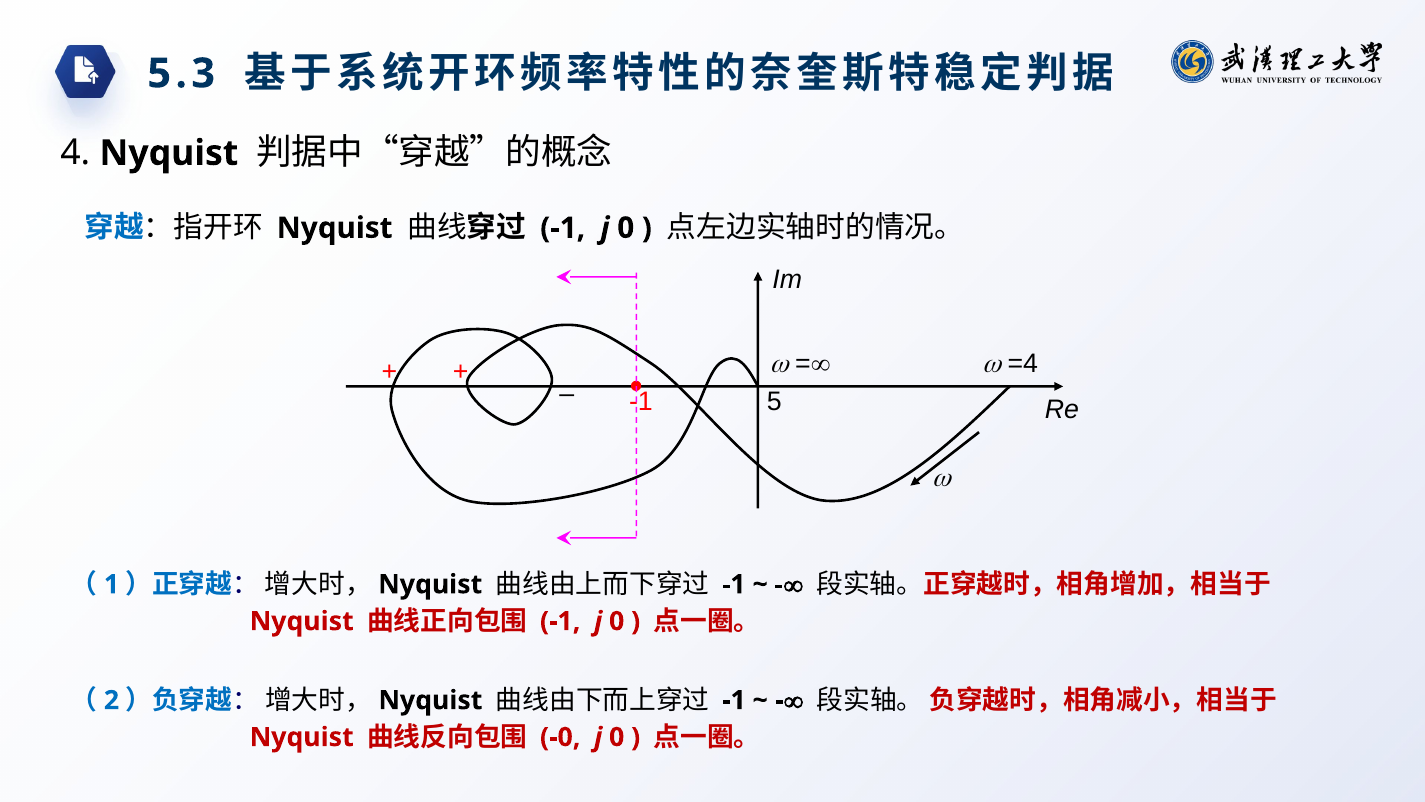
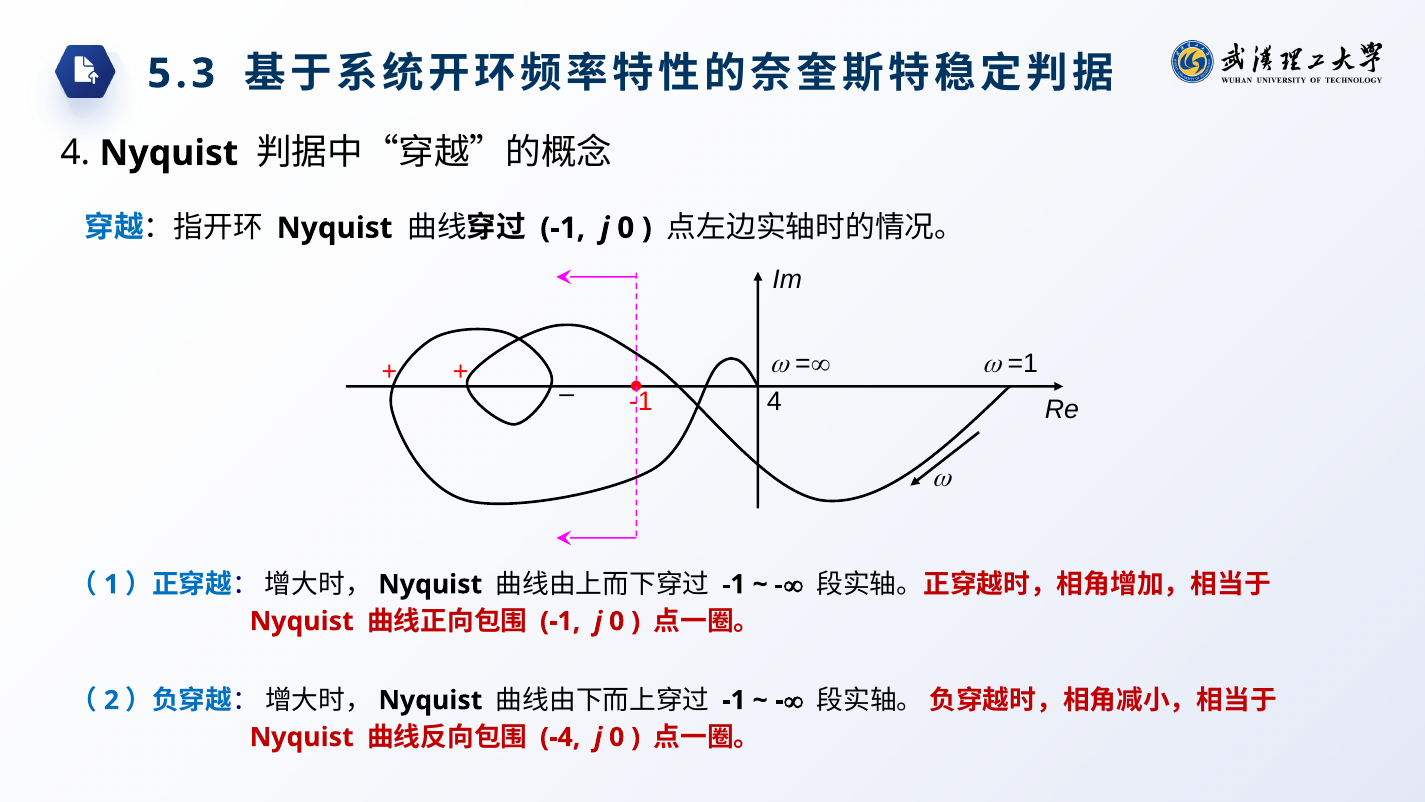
=4: =4 -> =1
5 at (774, 401): 5 -> 4
-0: -0 -> -4
